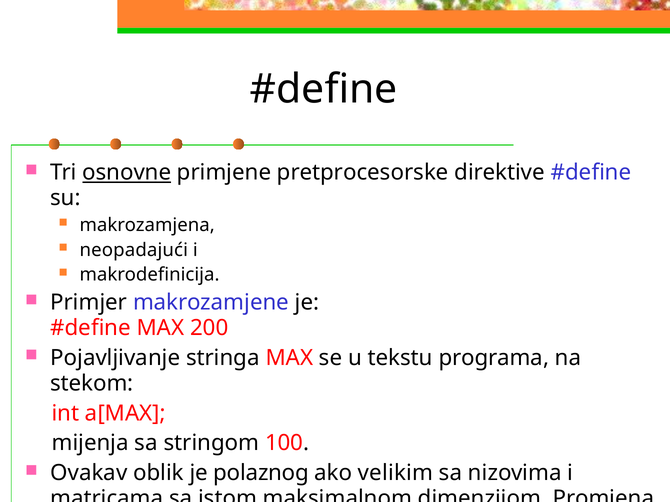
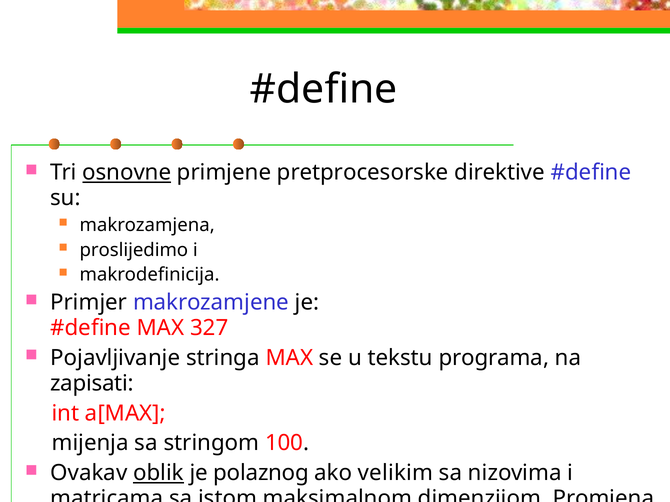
neopadajući: neopadajući -> proslijedimo
200: 200 -> 327
stekom: stekom -> zapisati
oblik underline: none -> present
